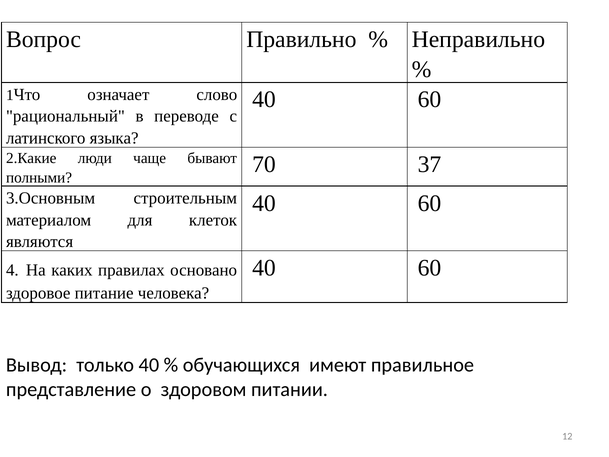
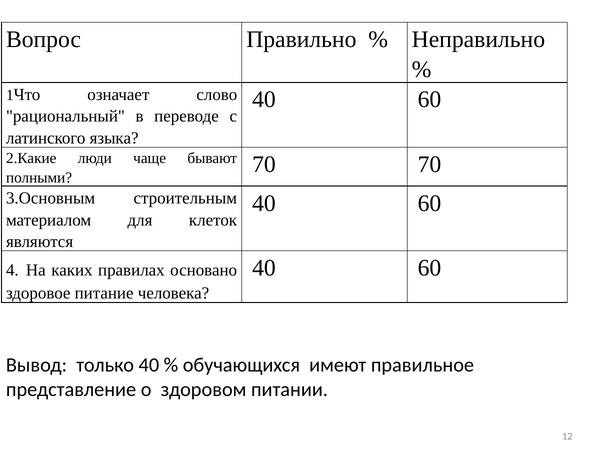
70 37: 37 -> 70
